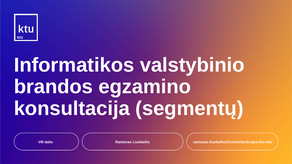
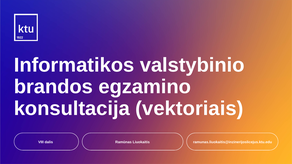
segmentų: segmentų -> vektoriais
